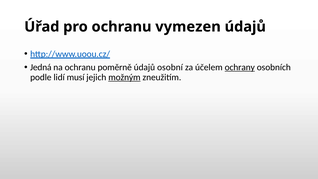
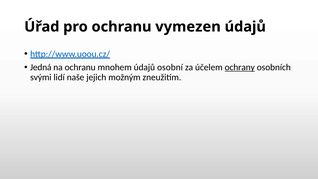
poměrně: poměrně -> mnohem
podle: podle -> svými
musí: musí -> naše
možným underline: present -> none
